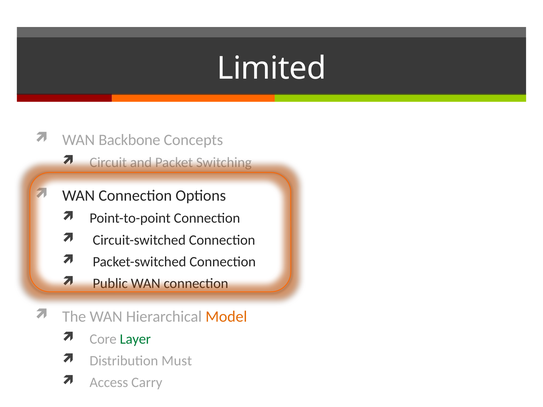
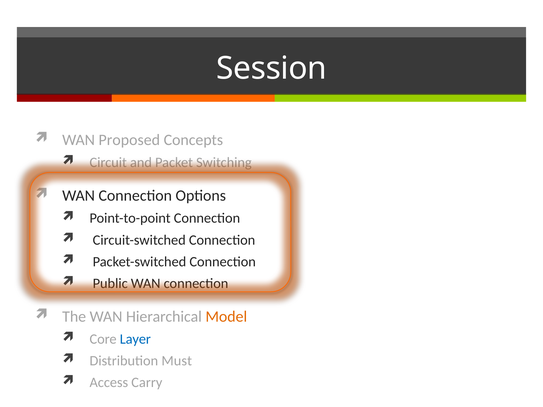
Limited: Limited -> Session
Backbone: Backbone -> Proposed
Layer colour: green -> blue
